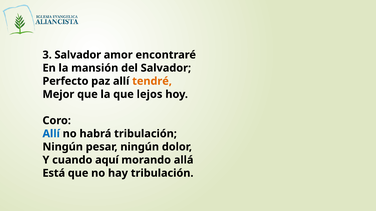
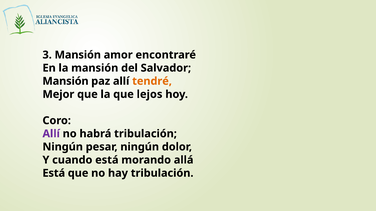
3 Salvador: Salvador -> Mansión
Perfecto at (65, 81): Perfecto -> Mansión
Allí at (51, 134) colour: blue -> purple
cuando aquí: aquí -> está
